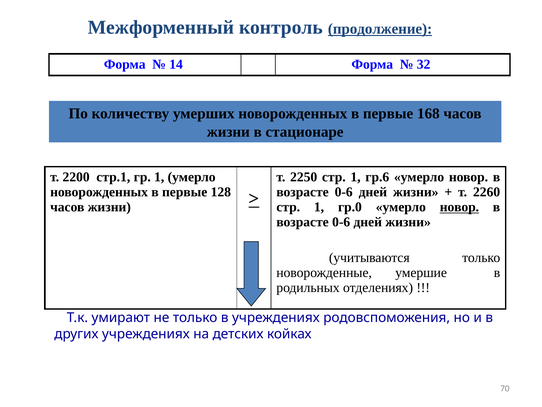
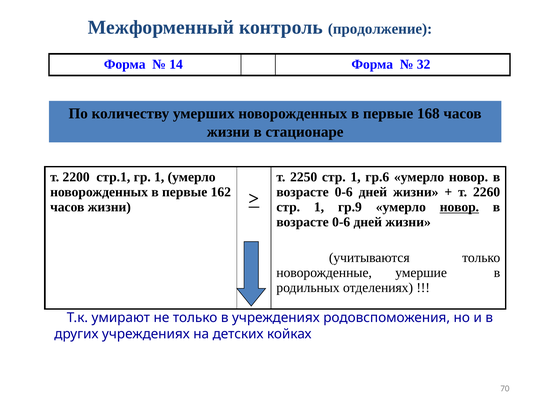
продолжение underline: present -> none
128: 128 -> 162
гр.0: гр.0 -> гр.9
